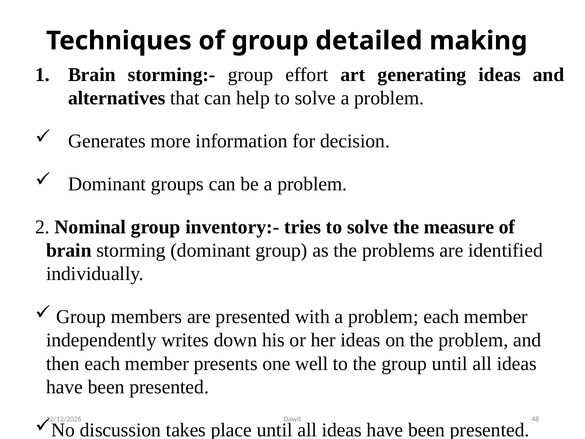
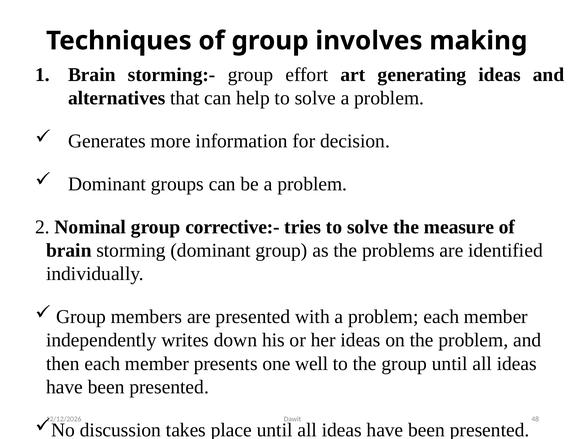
detailed: detailed -> involves
inventory:-: inventory:- -> corrective:-
